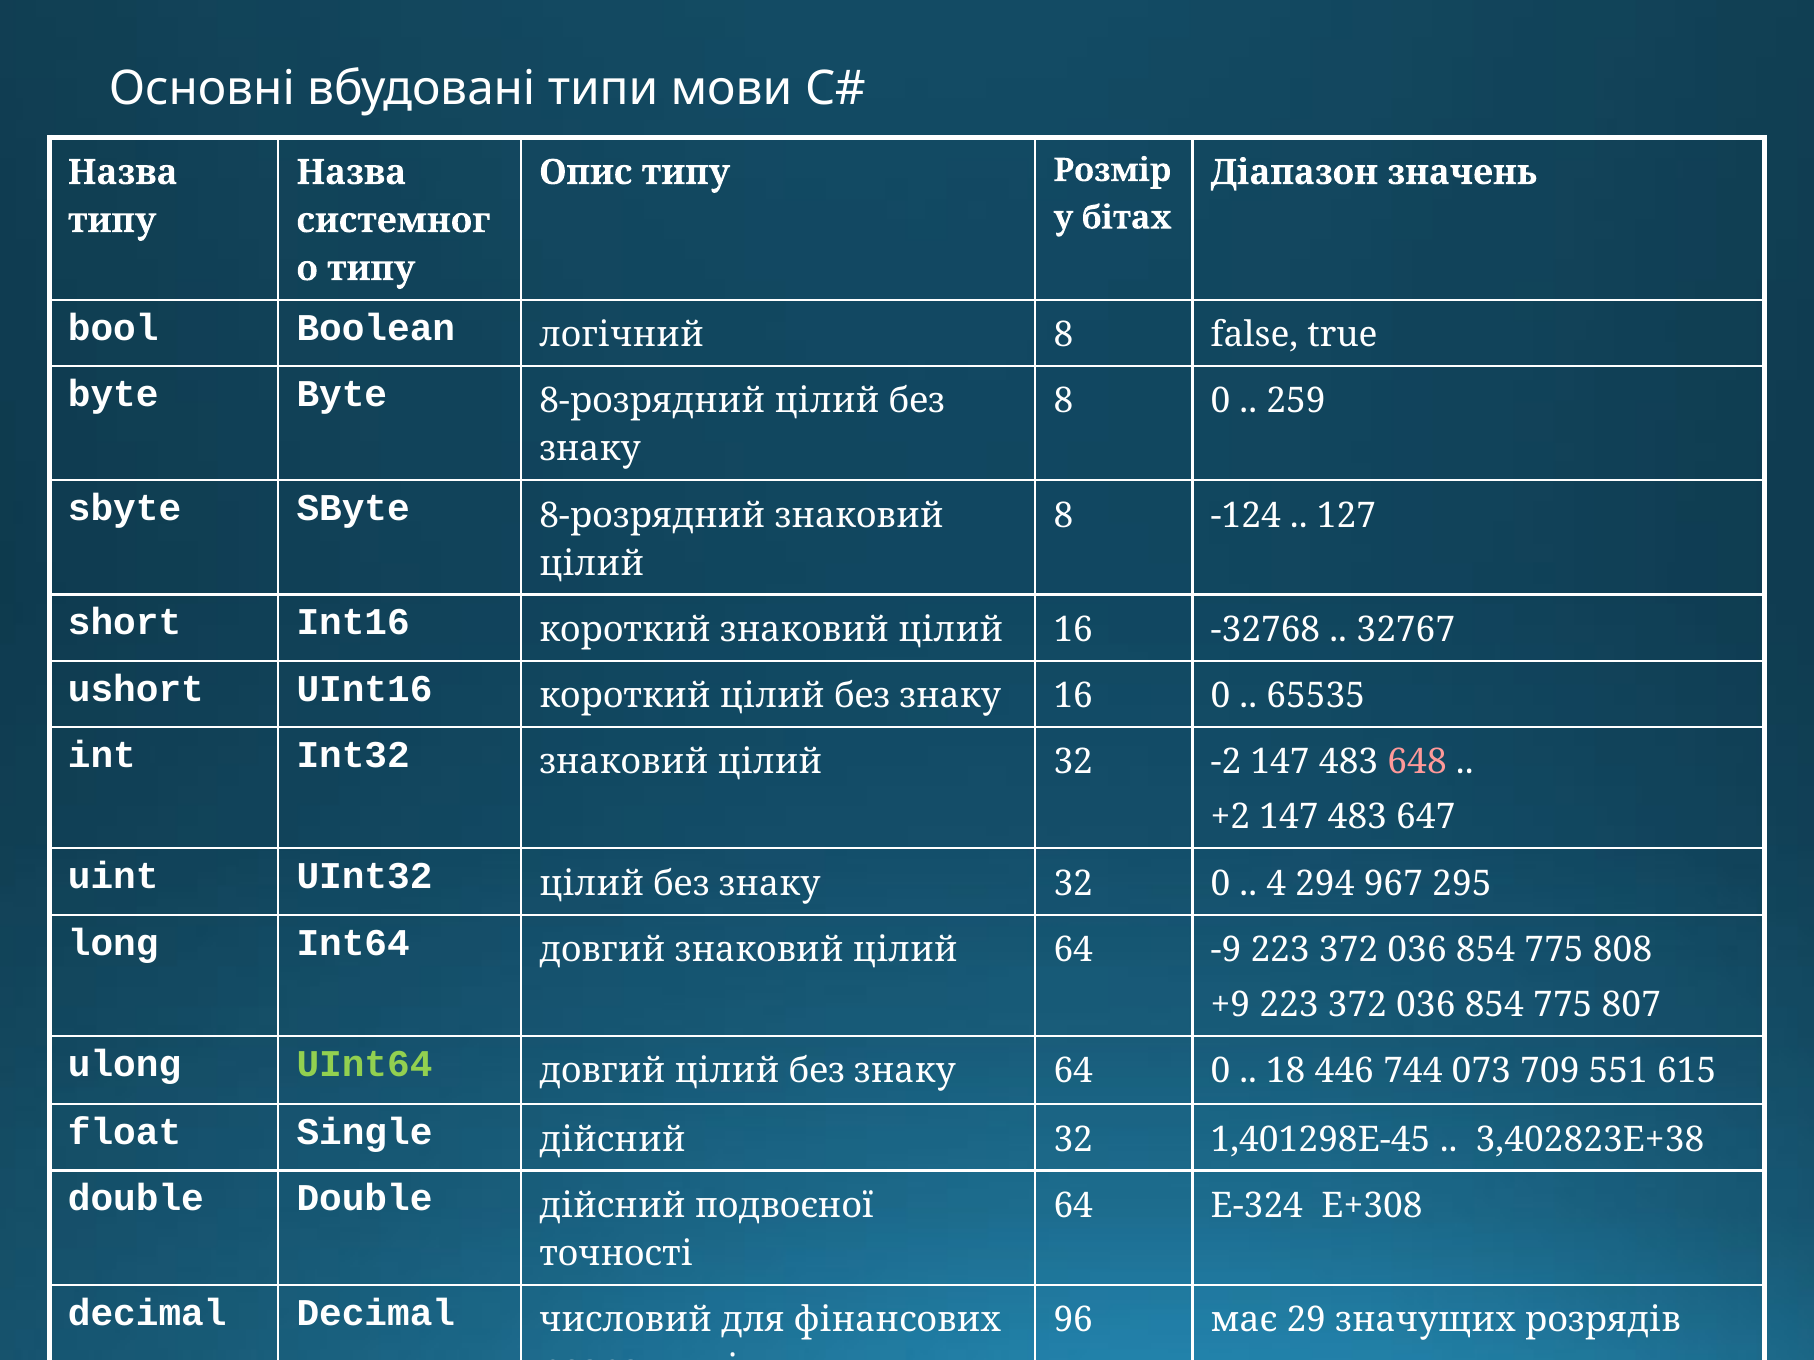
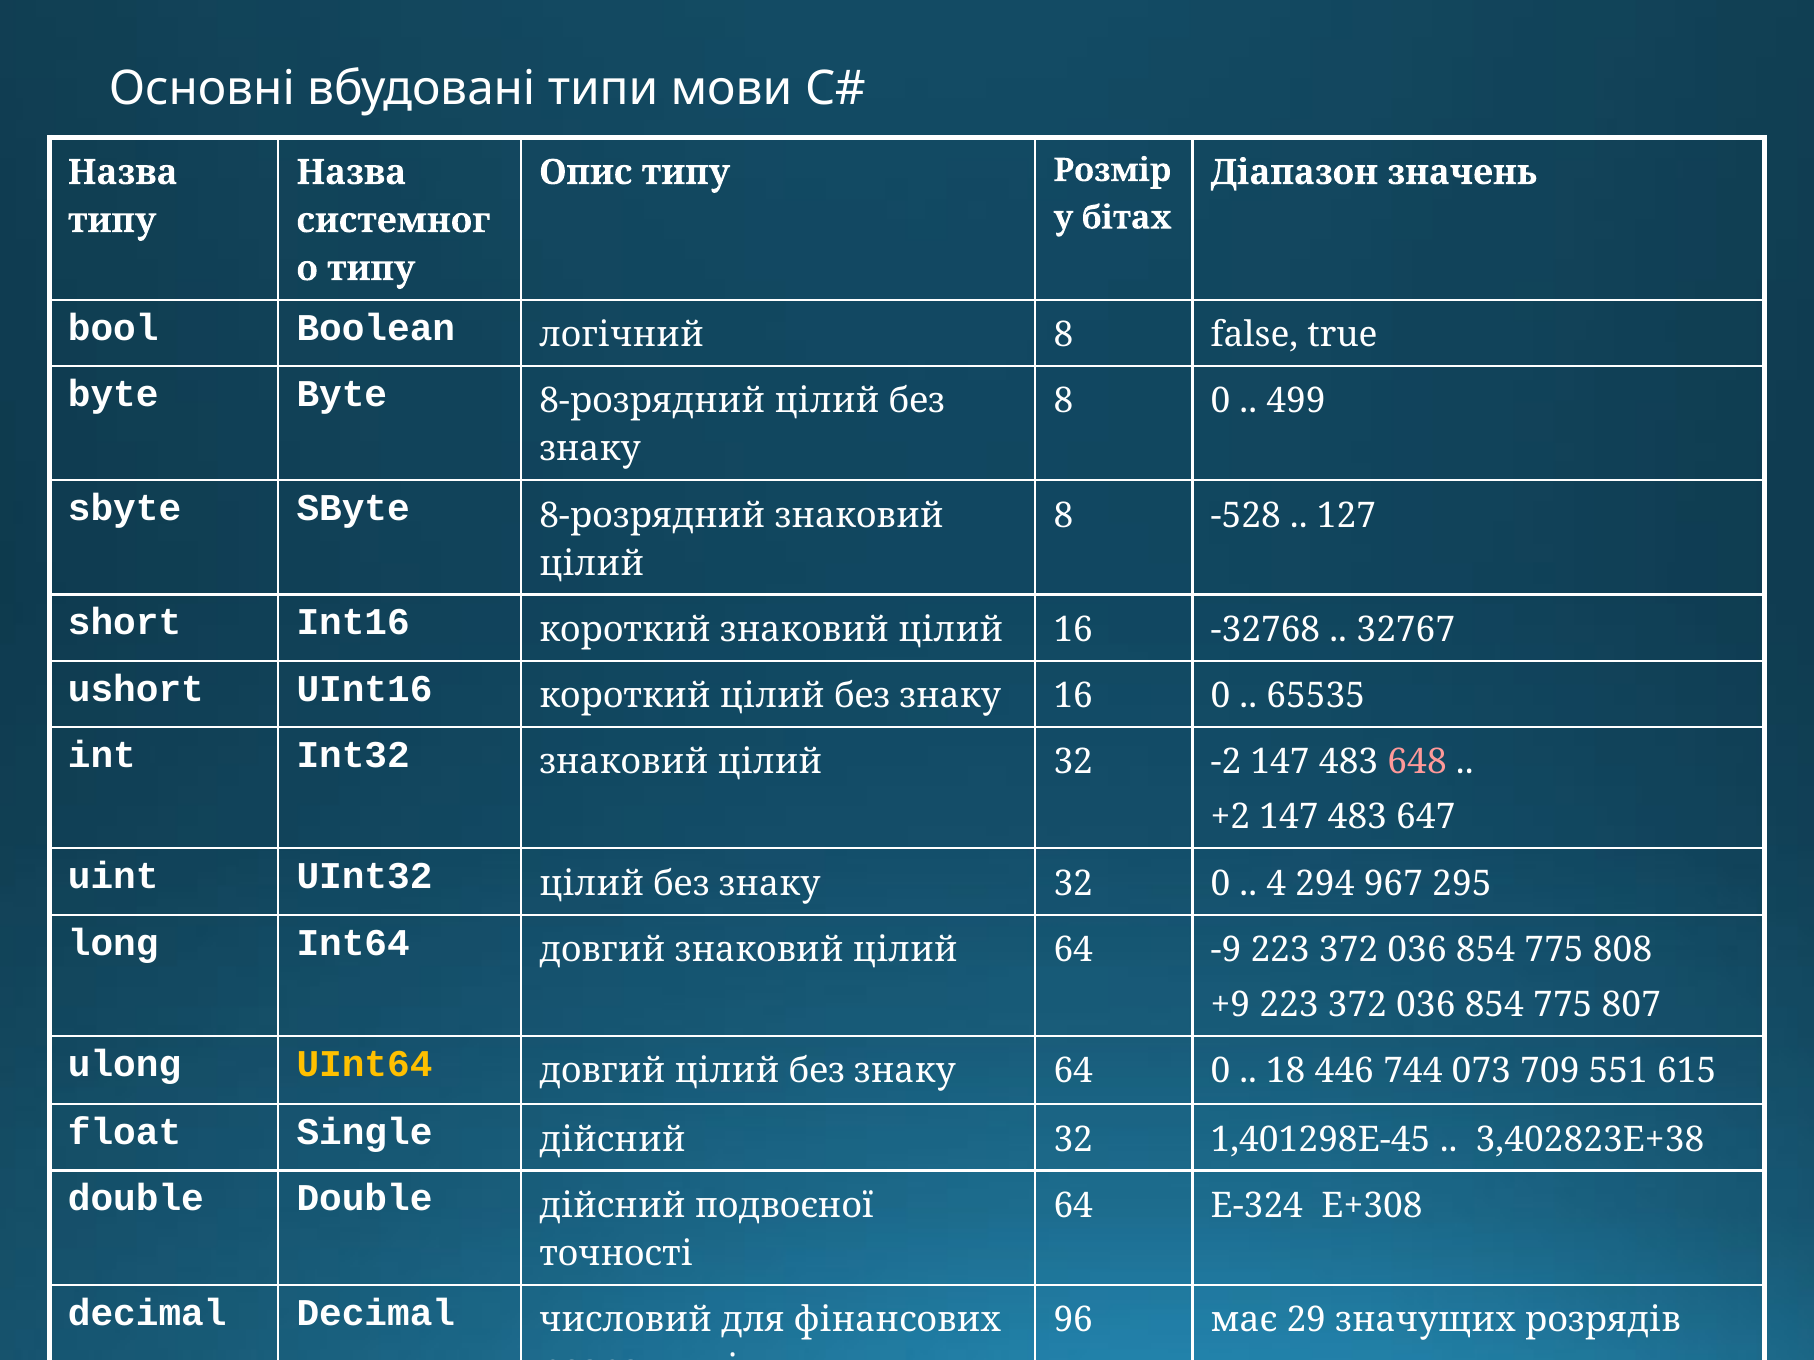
259: 259 -> 499
-124: -124 -> -528
UInt64 colour: light green -> yellow
